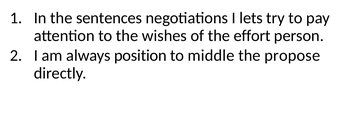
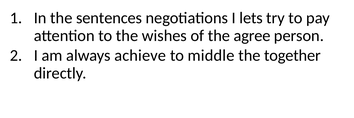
effort: effort -> agree
position: position -> achieve
propose: propose -> together
